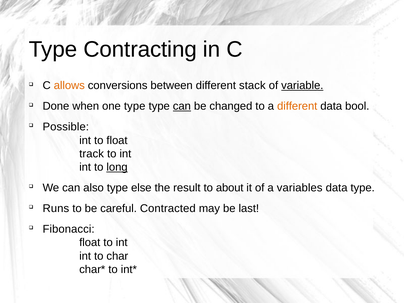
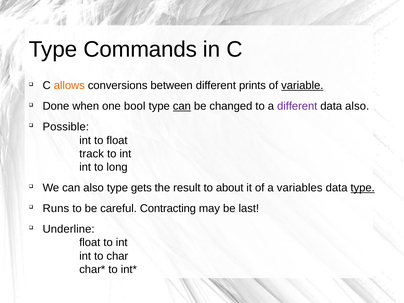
Contracting: Contracting -> Commands
stack: stack -> prints
one type: type -> bool
different at (297, 106) colour: orange -> purple
data bool: bool -> also
long underline: present -> none
else: else -> gets
type at (363, 188) underline: none -> present
Contracted: Contracted -> Contracting
Fibonacci: Fibonacci -> Underline
